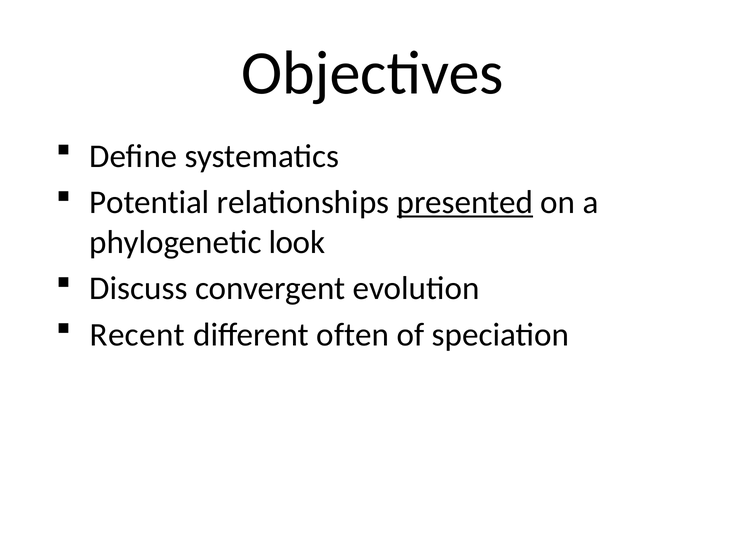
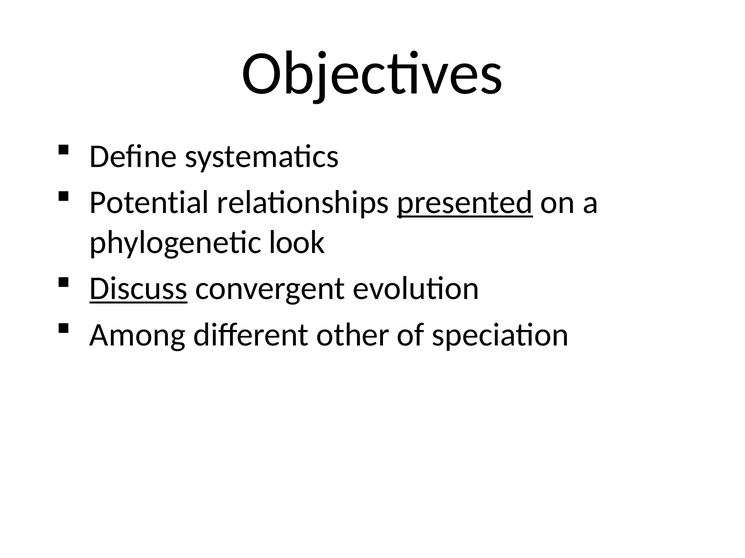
Discuss underline: none -> present
Recent: Recent -> Among
often: often -> other
